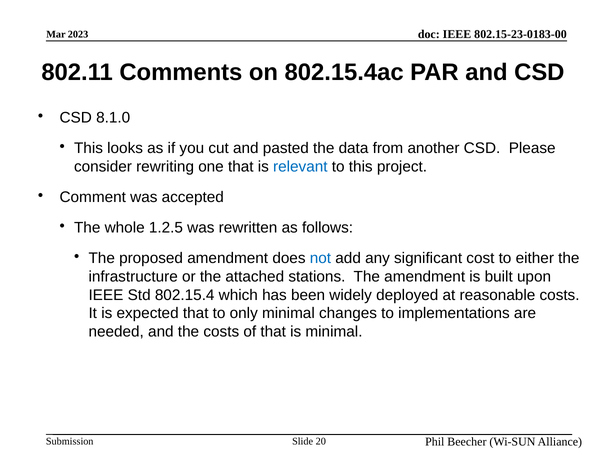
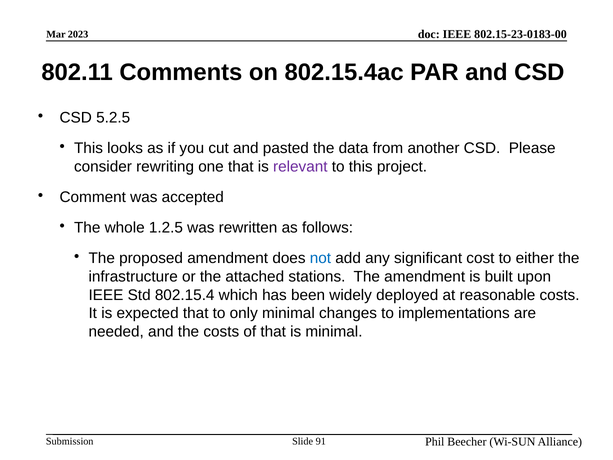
8.1.0: 8.1.0 -> 5.2.5
relevant colour: blue -> purple
20: 20 -> 91
